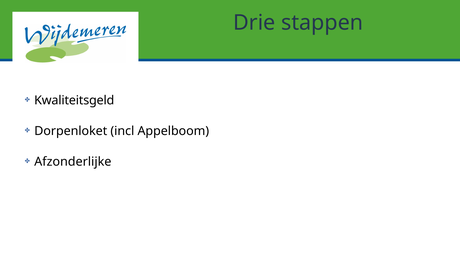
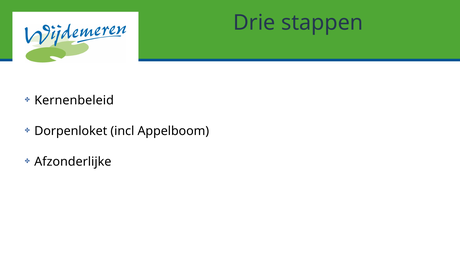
Kwaliteitsgeld: Kwaliteitsgeld -> Kernenbeleid
